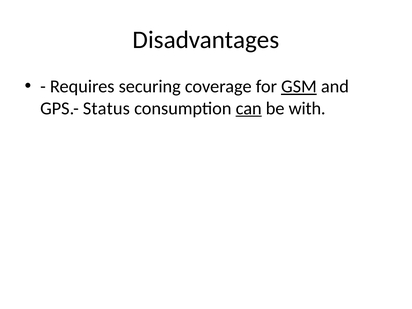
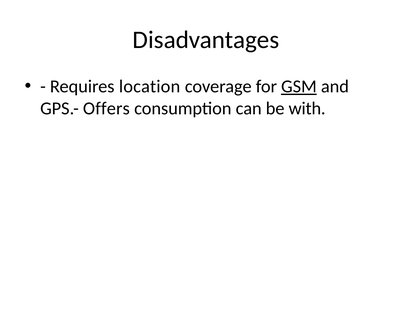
securing: securing -> location
Status: Status -> Offers
can underline: present -> none
